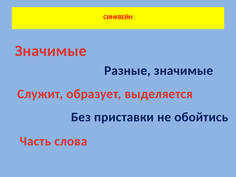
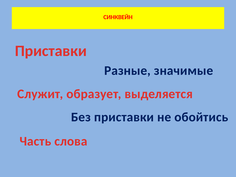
Значимые at (51, 51): Значимые -> Приставки
